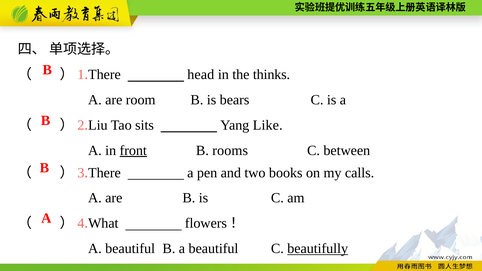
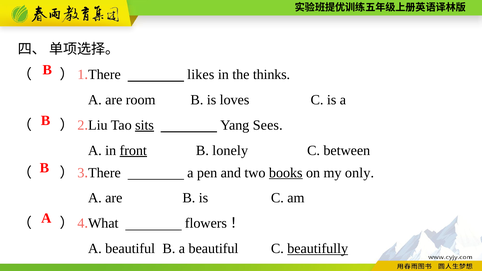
head: head -> likes
bears: bears -> loves
sits underline: none -> present
Like: Like -> Sees
rooms: rooms -> lonely
books underline: none -> present
calls: calls -> only
